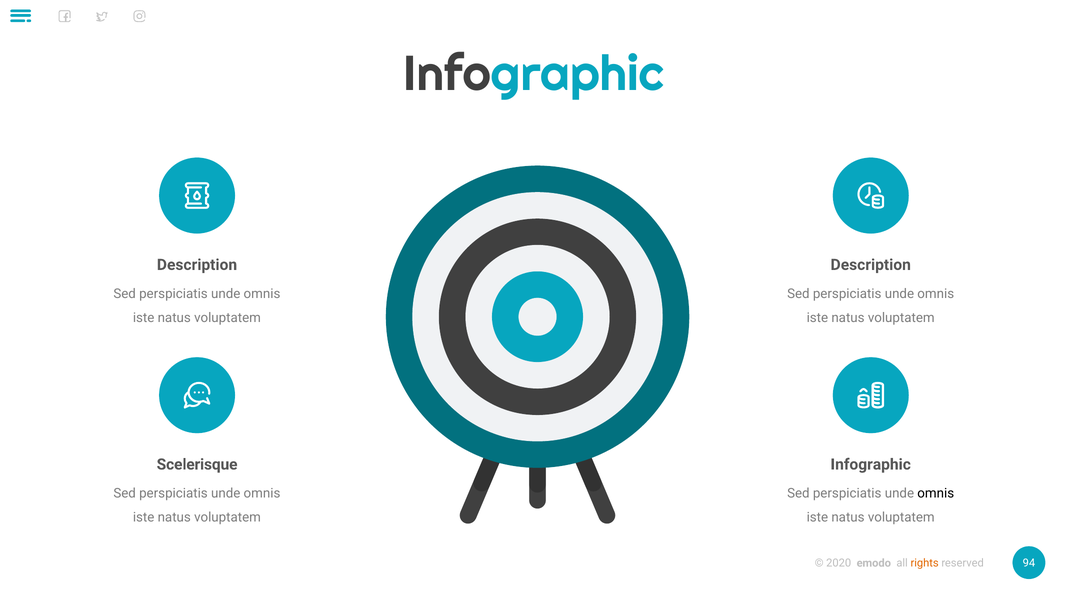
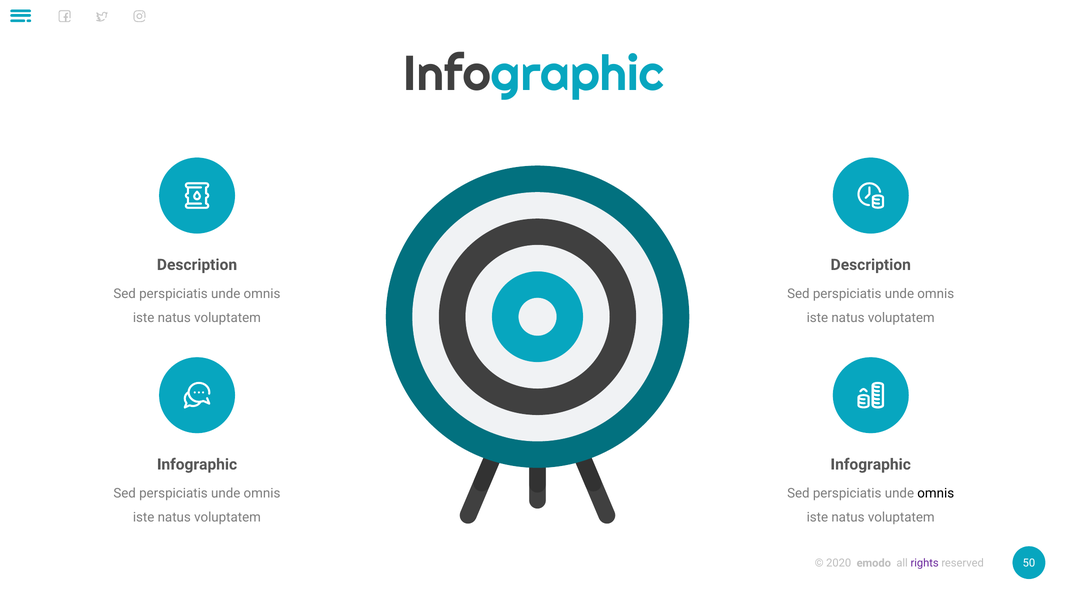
Scelerisque at (197, 464): Scelerisque -> Infographic
rights colour: orange -> purple
94: 94 -> 50
